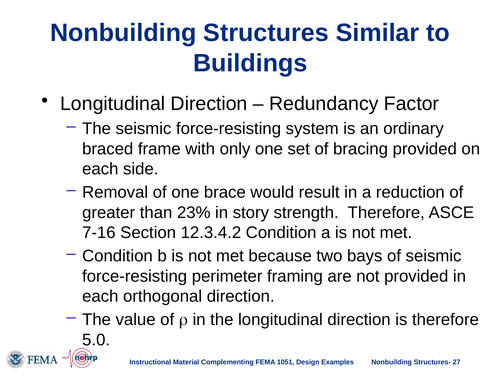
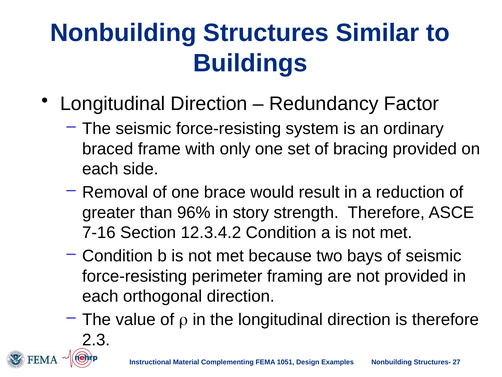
23%: 23% -> 96%
5.0: 5.0 -> 2.3
